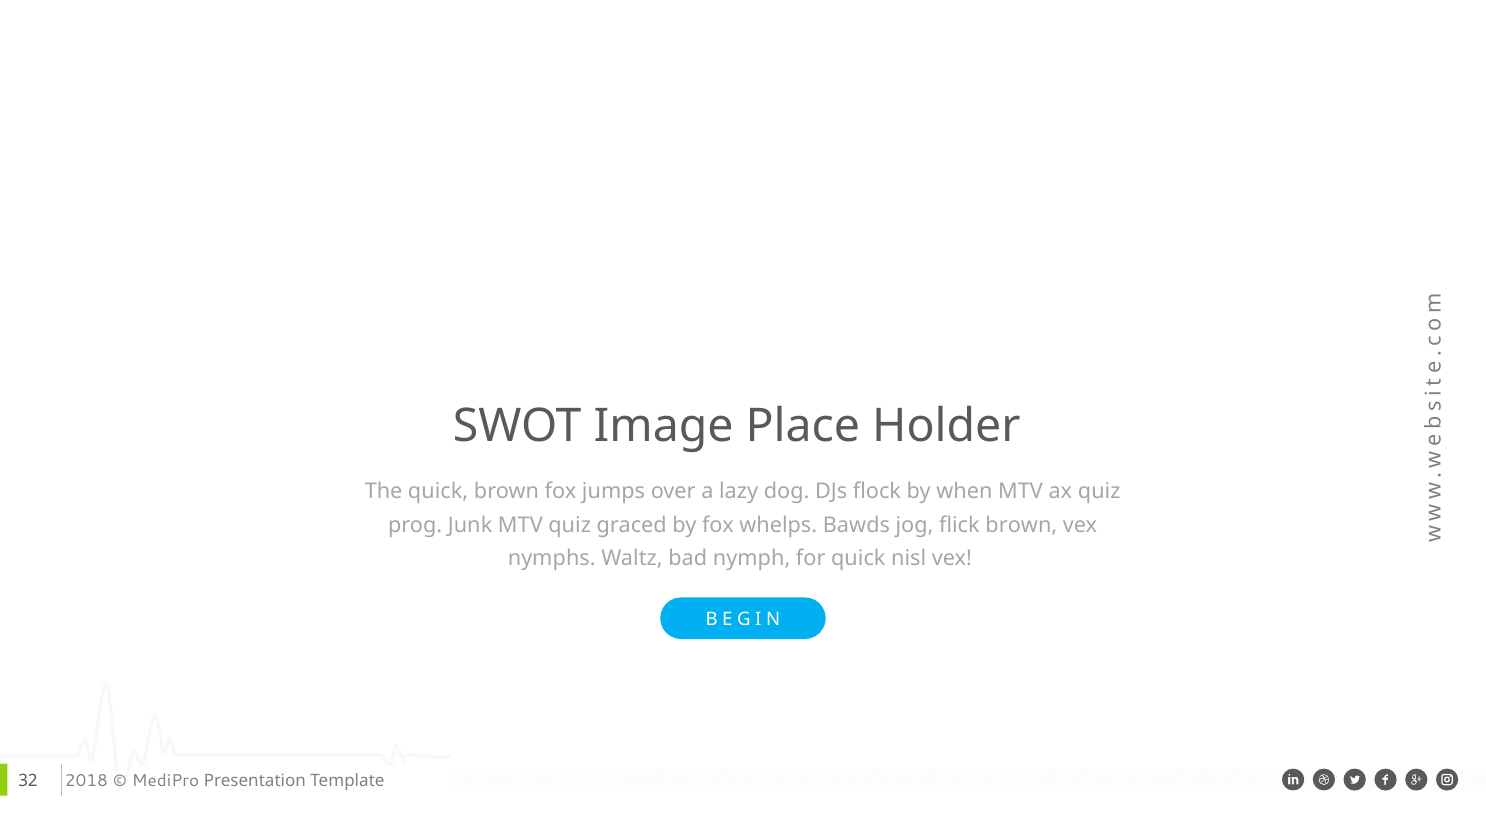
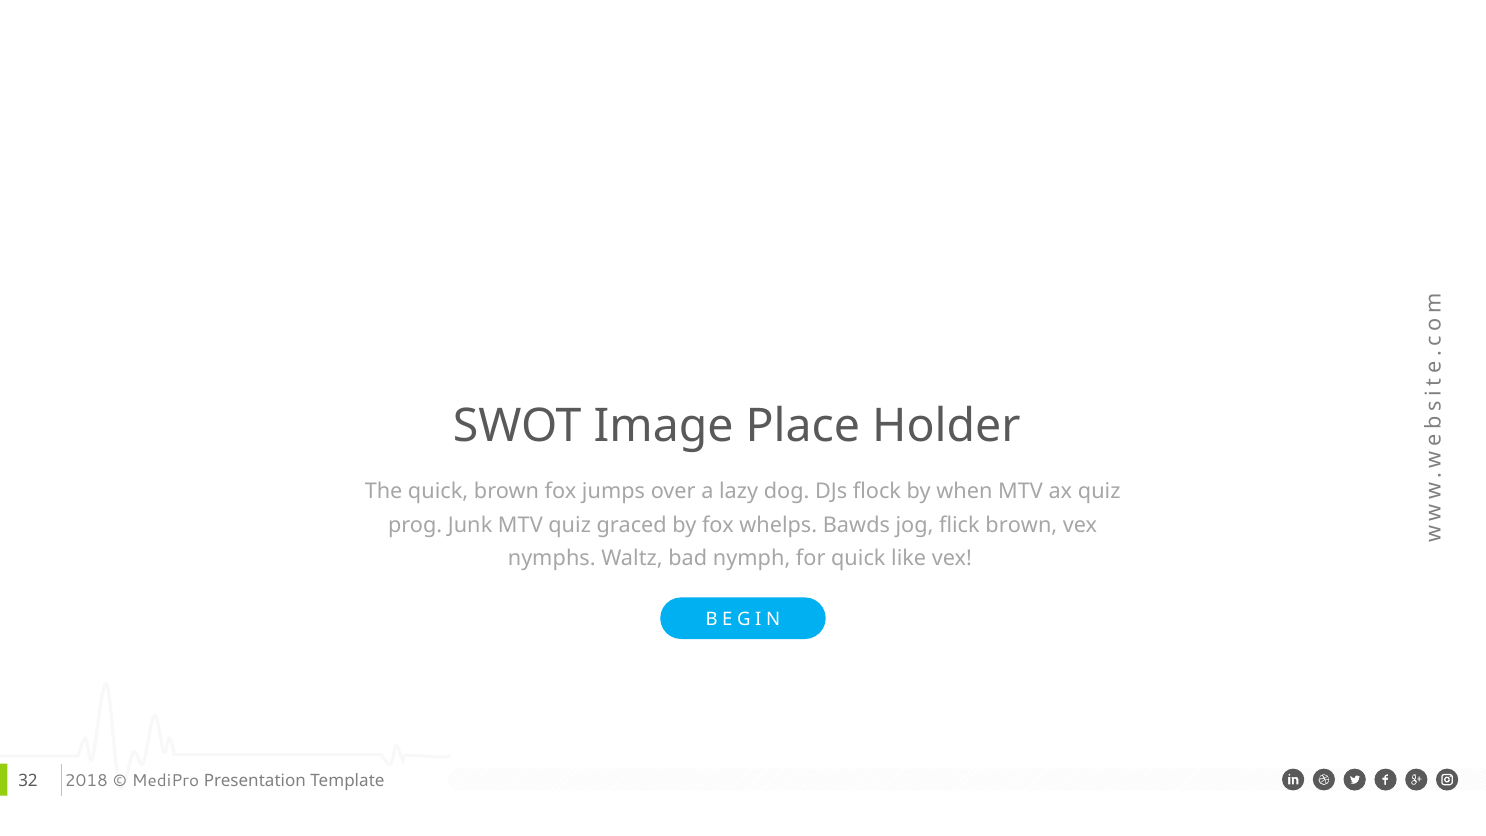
nisl: nisl -> like
